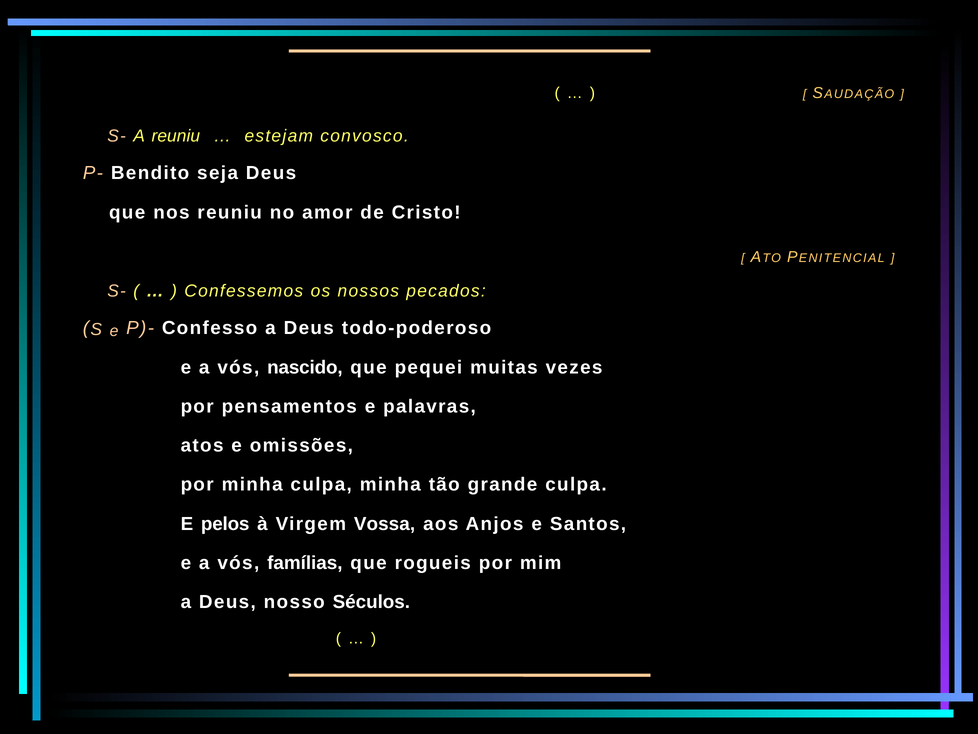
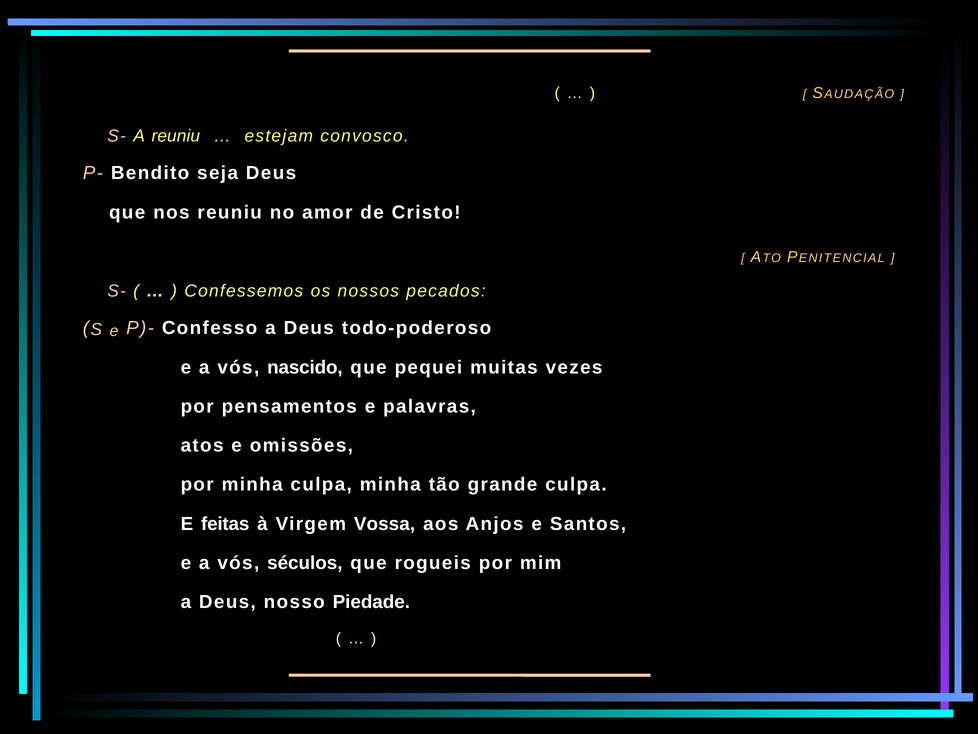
pelos: pelos -> feitas
famílias: famílias -> séculos
Séculos: Séculos -> Piedade
